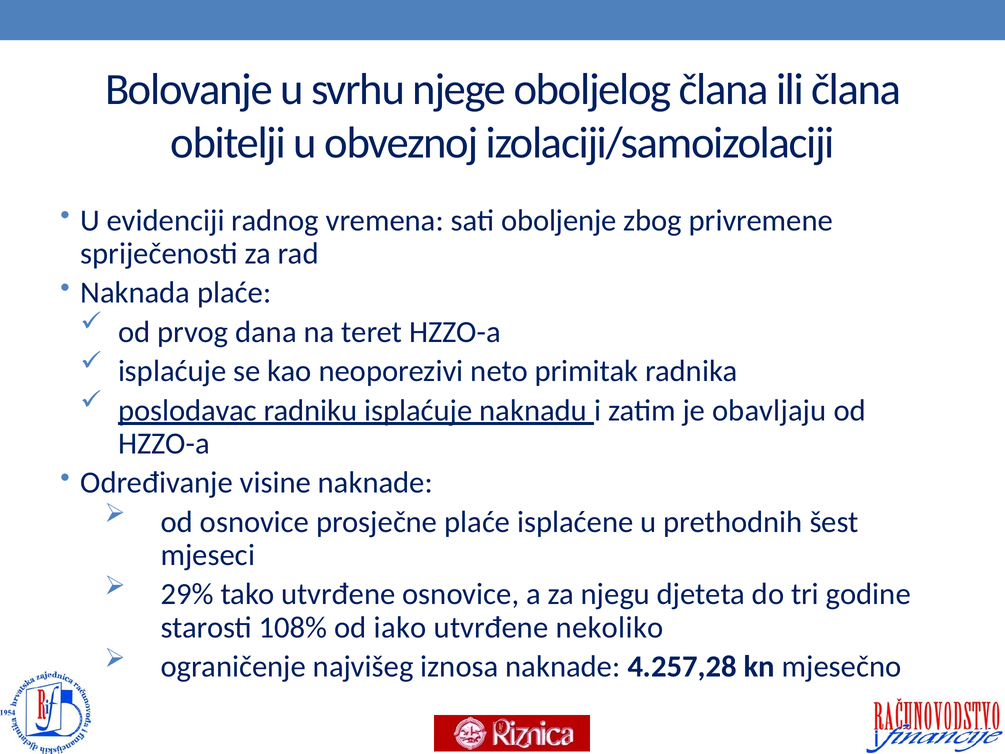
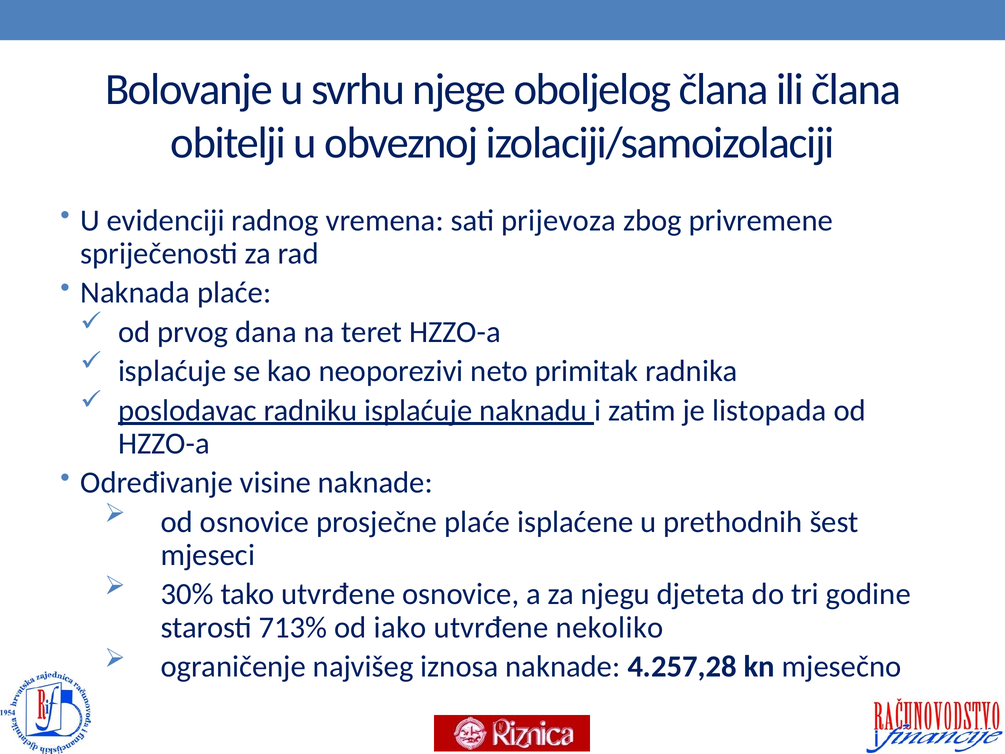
oboljenje: oboljenje -> prijevoza
obavljaju: obavljaju -> listopada
29%: 29% -> 30%
108%: 108% -> 713%
